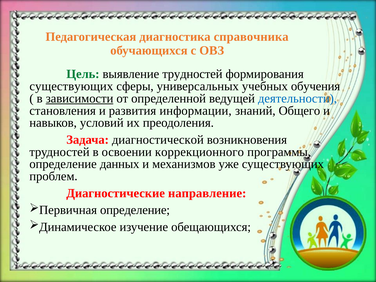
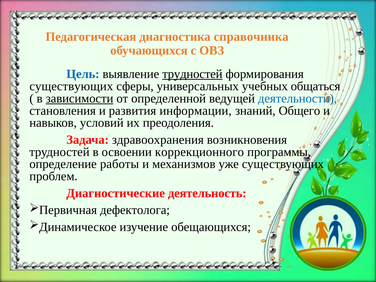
Цель colour: green -> blue
трудностей at (192, 74) underline: none -> present
обучения: обучения -> общаться
диагностической: диагностической -> здравоохранения
данных: данных -> работы
направление: направление -> деятельность
определение at (135, 210): определение -> дефектолога
